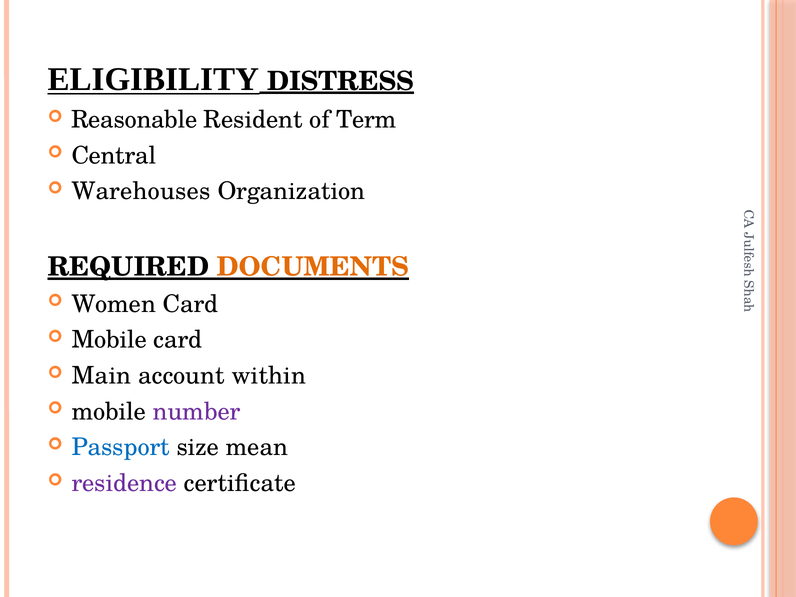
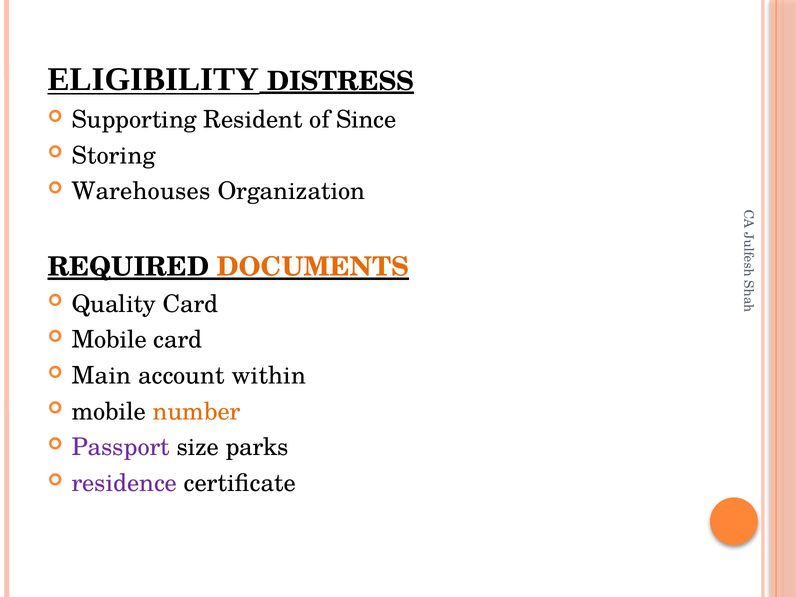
Reasonable: Reasonable -> Supporting
Term: Term -> Since
Central: Central -> Storing
Women: Women -> Quality
number colour: purple -> orange
Passport colour: blue -> purple
mean: mean -> parks
